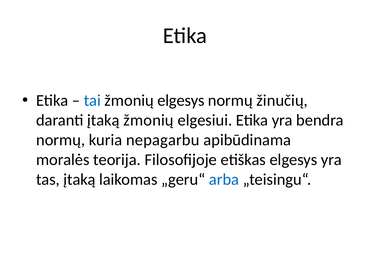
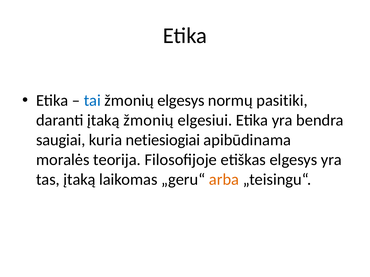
žinučių: žinučių -> pasitiki
normų at (61, 140): normų -> saugiai
nepagarbu: nepagarbu -> netiesiogiai
arba colour: blue -> orange
